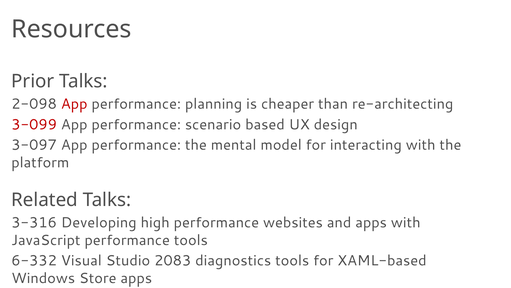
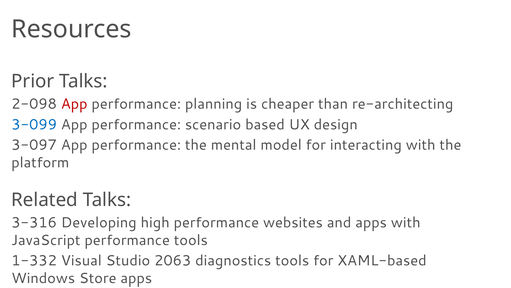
3-099 colour: red -> blue
6-332: 6-332 -> 1-332
2083: 2083 -> 2063
